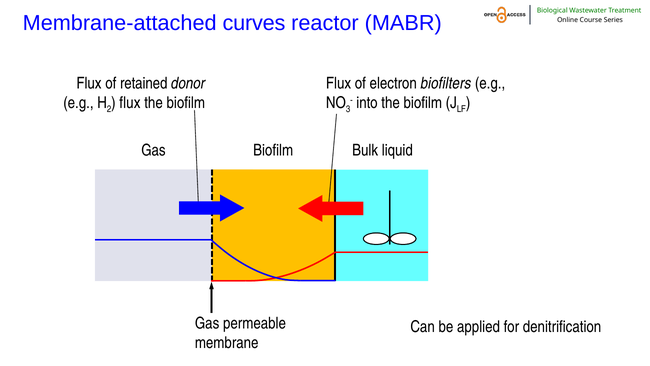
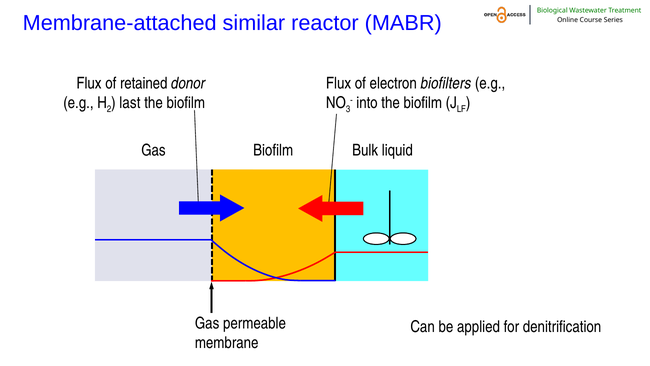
curves: curves -> similar
flux at (130, 103): flux -> last
